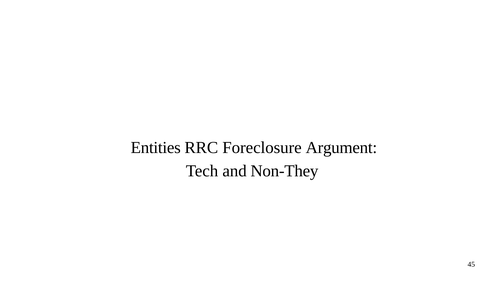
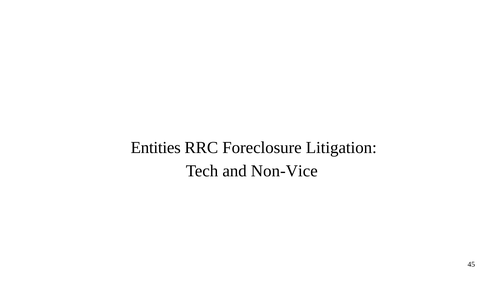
Argument: Argument -> Litigation
Non-They: Non-They -> Non-Vice
